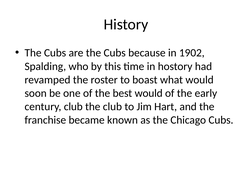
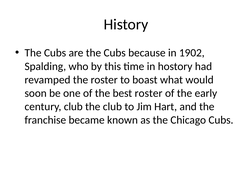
best would: would -> roster
